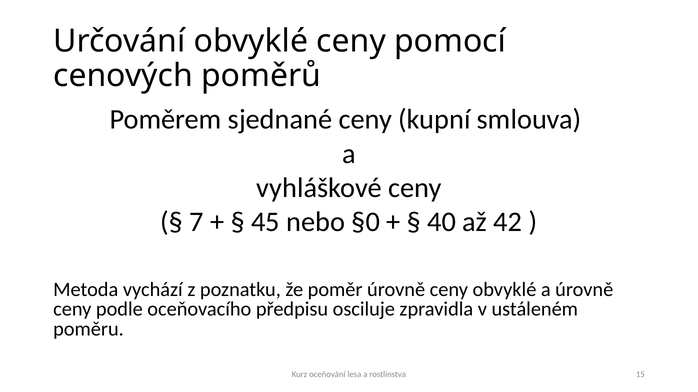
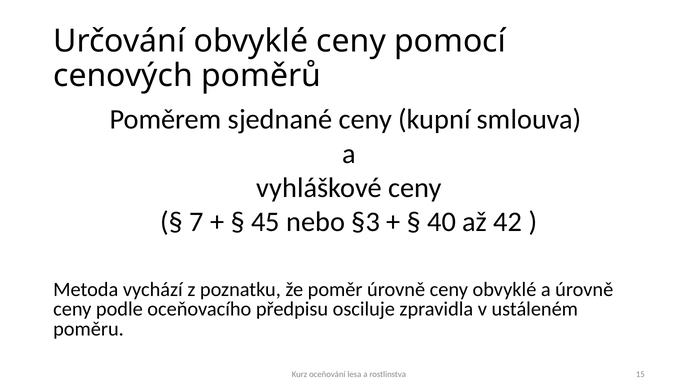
§0: §0 -> §3
